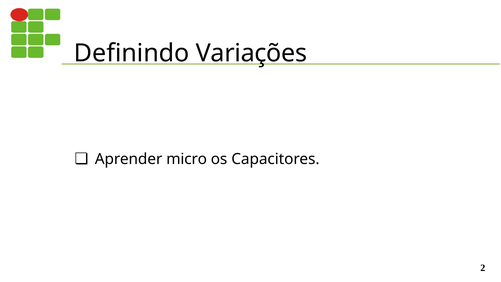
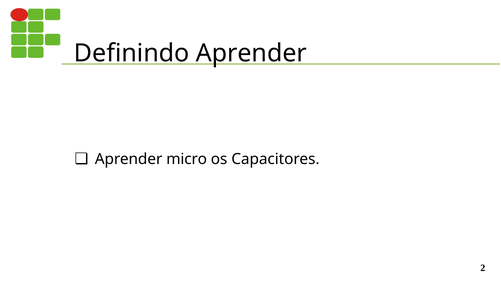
Definindo Variações: Variações -> Aprender
